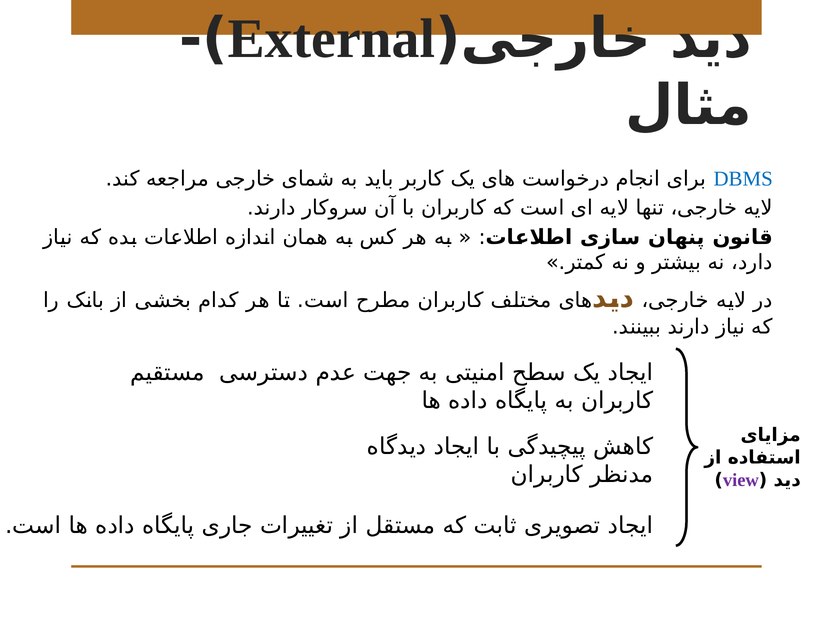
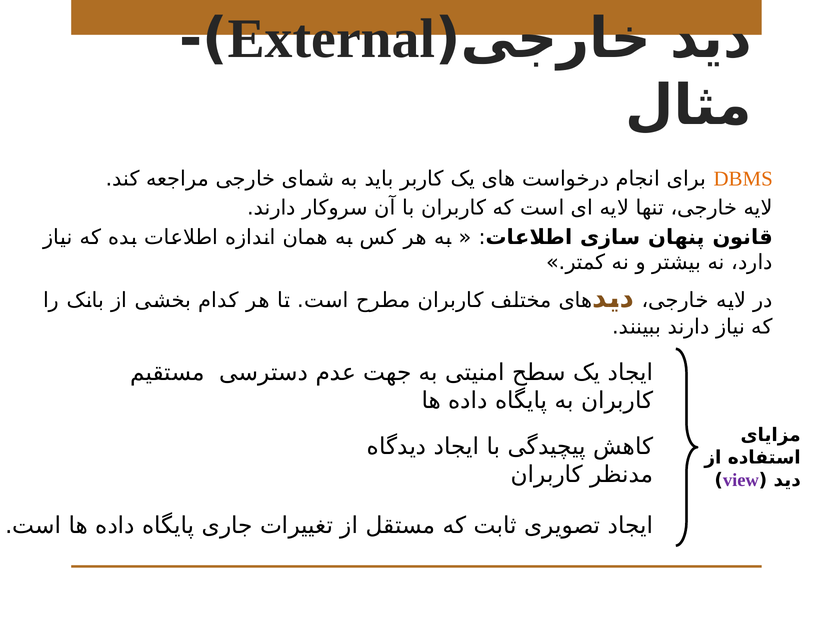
DBMS colour: blue -> orange
